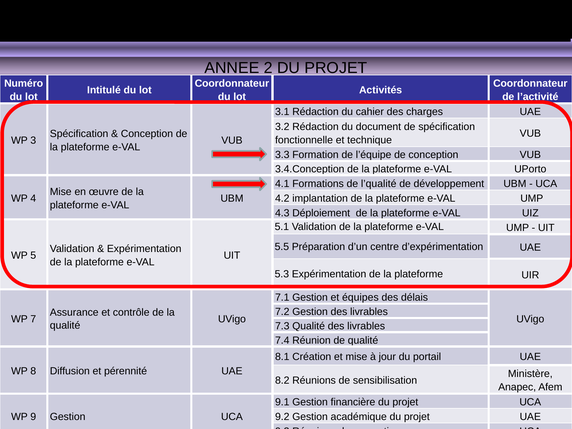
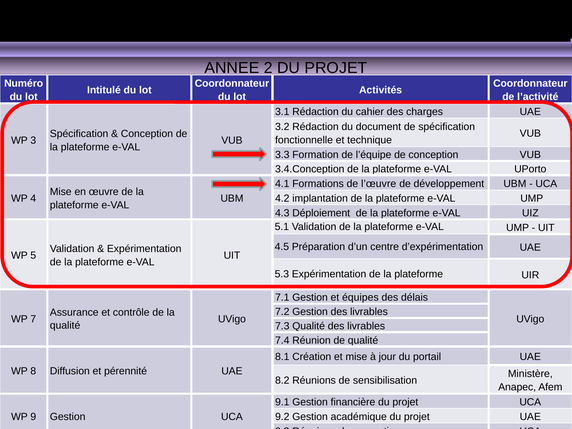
l’qualité: l’qualité -> l’œuvre
5.5: 5.5 -> 4.5
